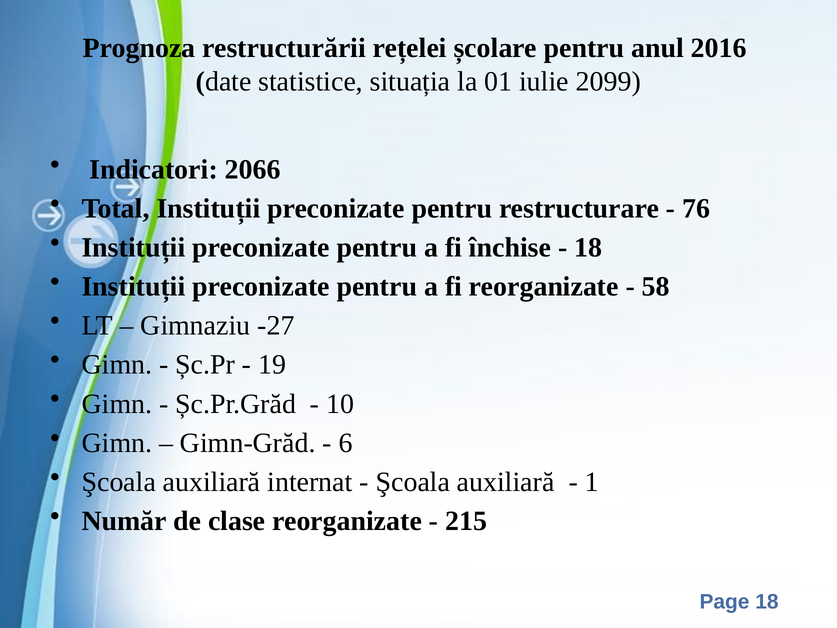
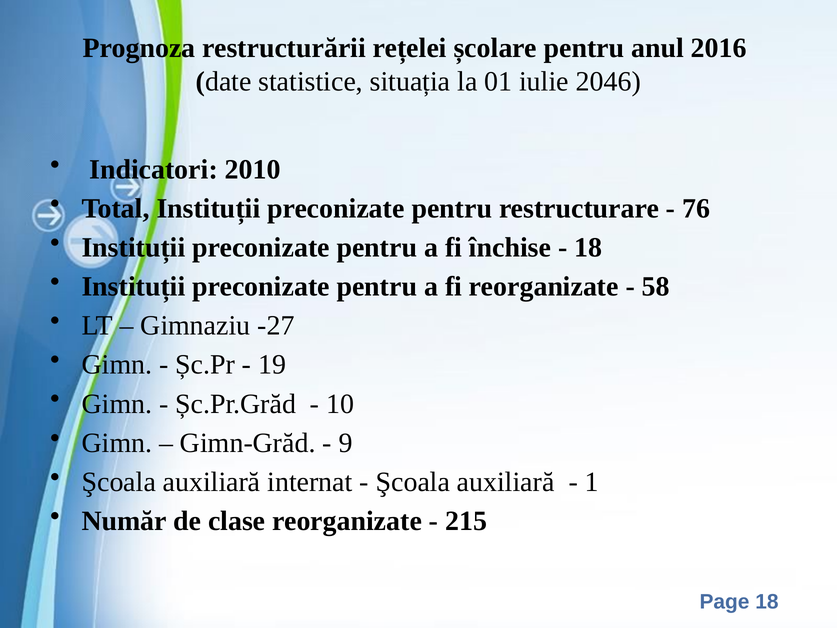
2099: 2099 -> 2046
2066: 2066 -> 2010
6: 6 -> 9
